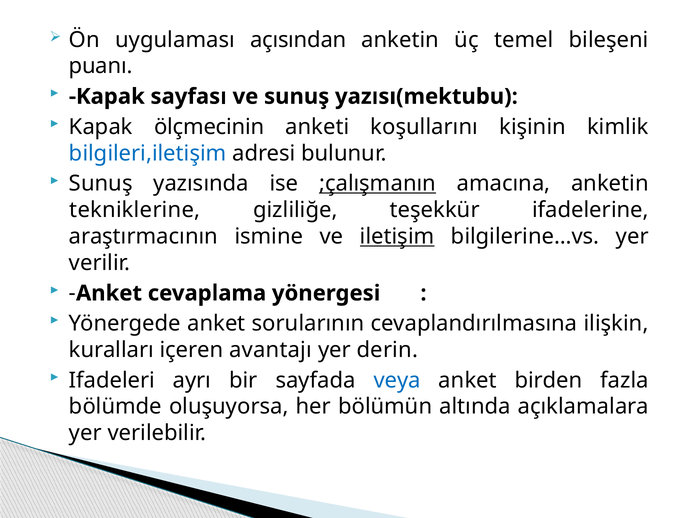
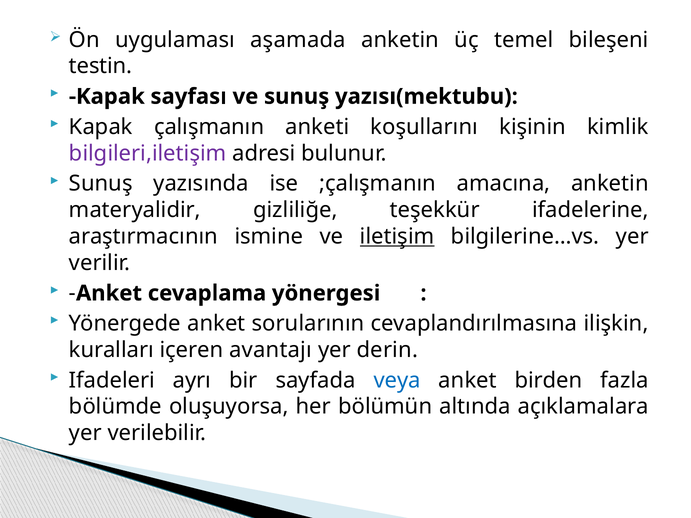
açısından: açısından -> aşamada
puanı: puanı -> testin
ölçmecinin: ölçmecinin -> çalışmanın
bilgileri,iletişim colour: blue -> purple
;çalışmanın underline: present -> none
tekniklerine: tekniklerine -> materyalidir
